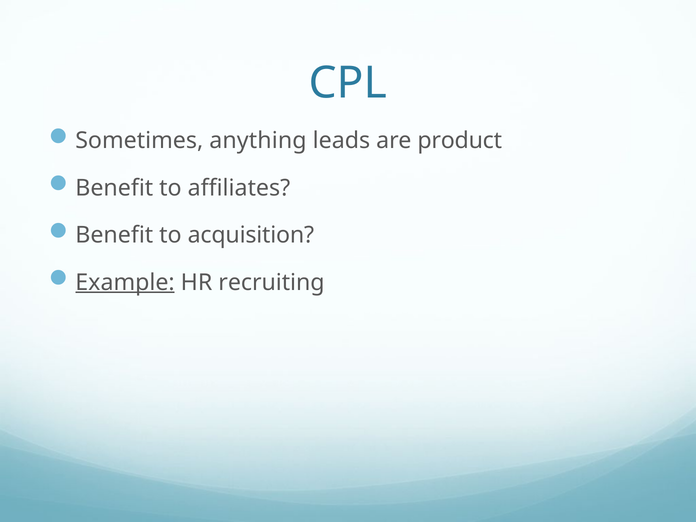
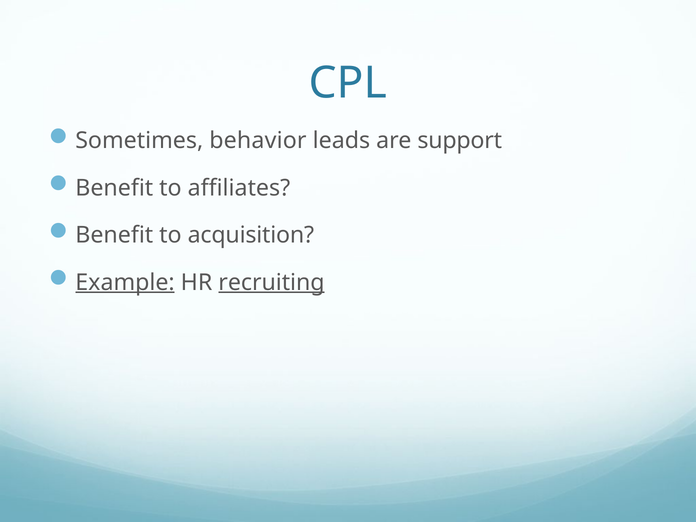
anything: anything -> behavior
product: product -> support
recruiting underline: none -> present
